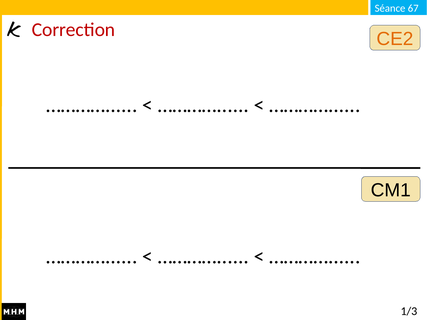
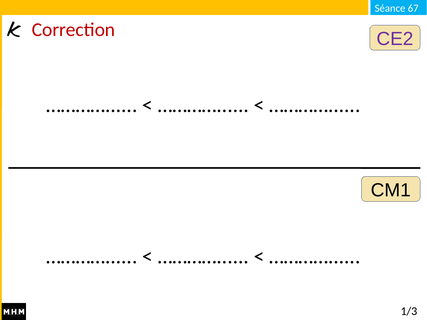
CE2 colour: orange -> purple
